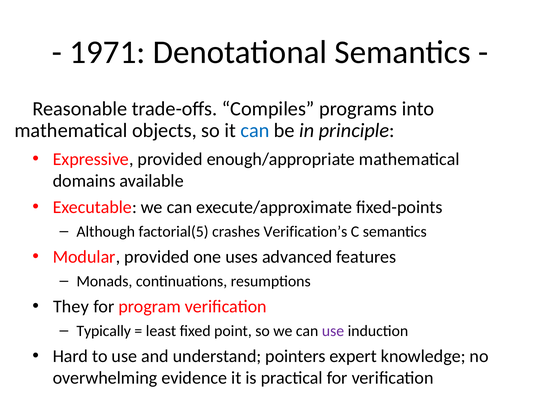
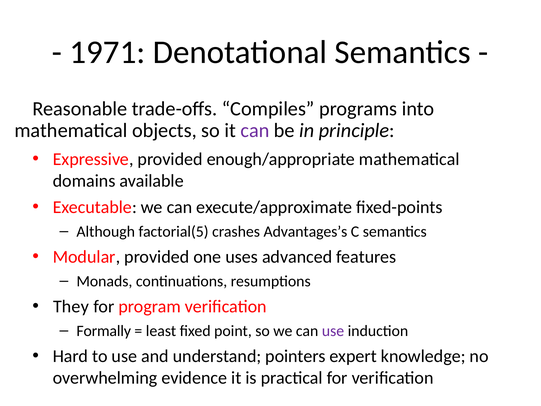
can at (255, 130) colour: blue -> purple
Verification’s: Verification’s -> Advantages’s
Typically: Typically -> Formally
